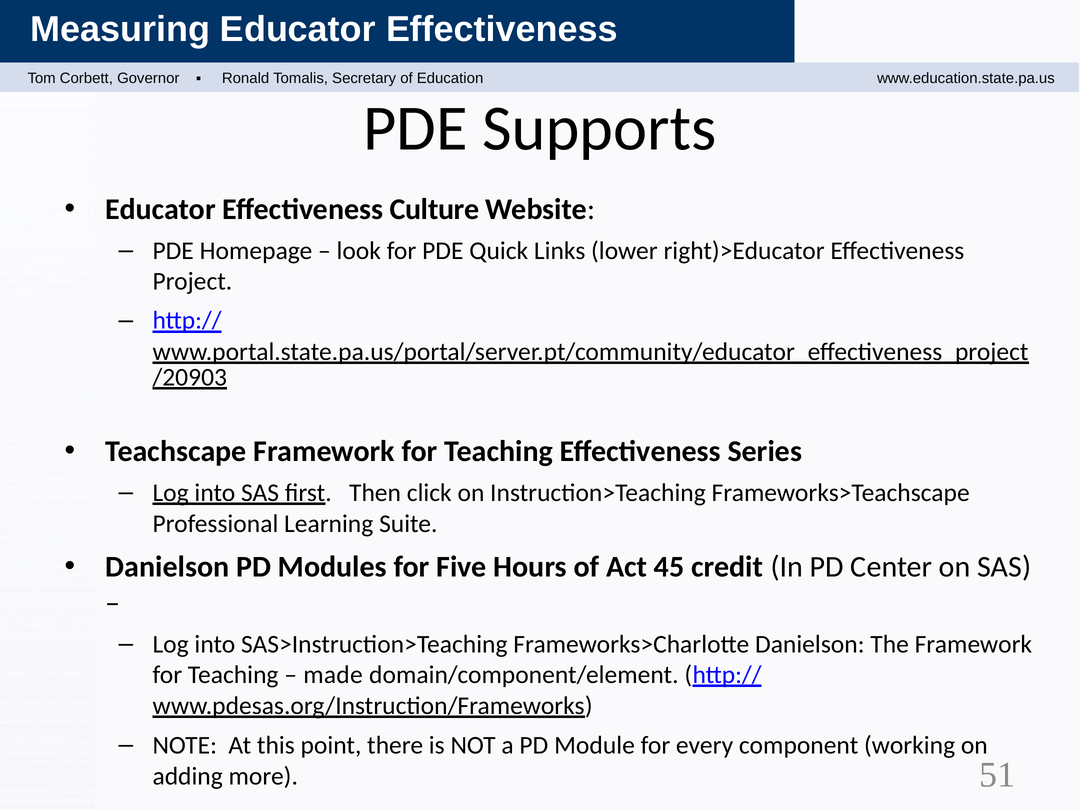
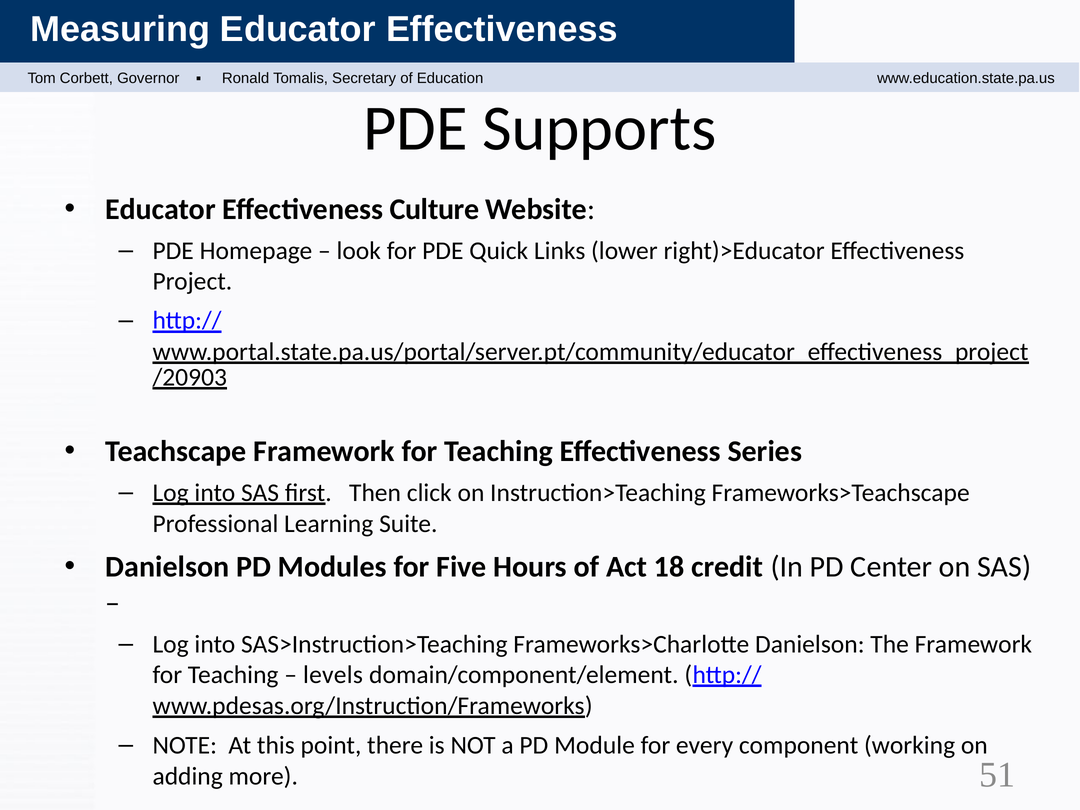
45: 45 -> 18
made: made -> levels
